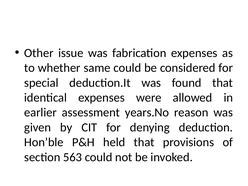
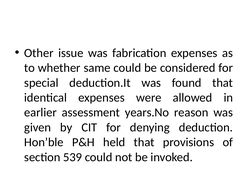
563: 563 -> 539
